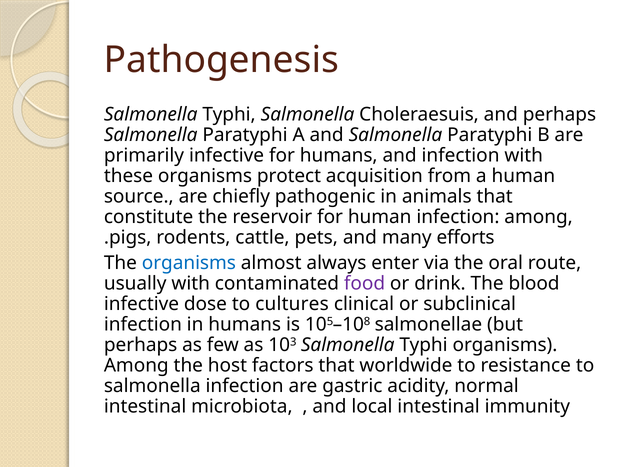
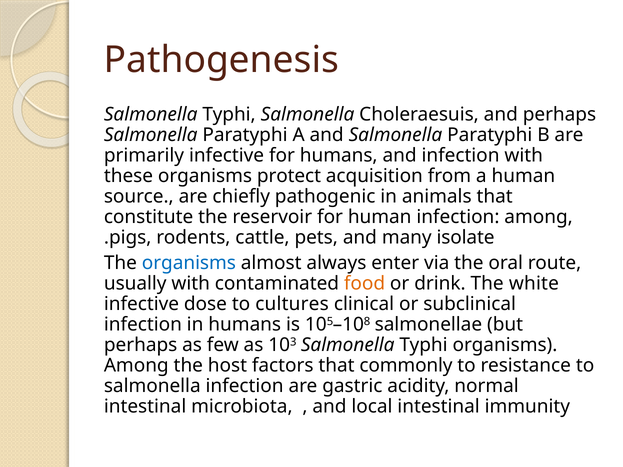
efforts: efforts -> isolate
food colour: purple -> orange
blood: blood -> white
worldwide: worldwide -> commonly
